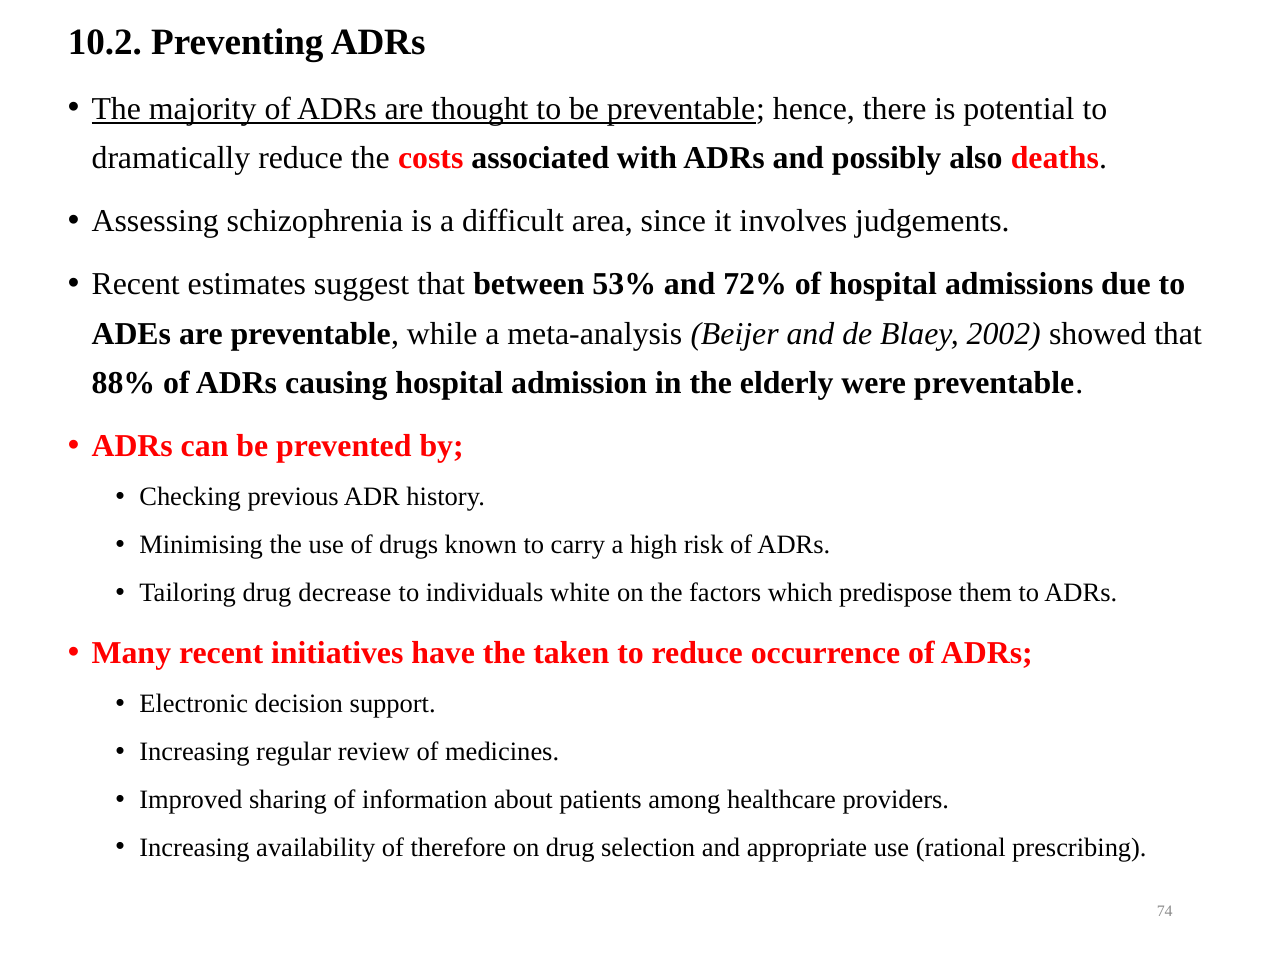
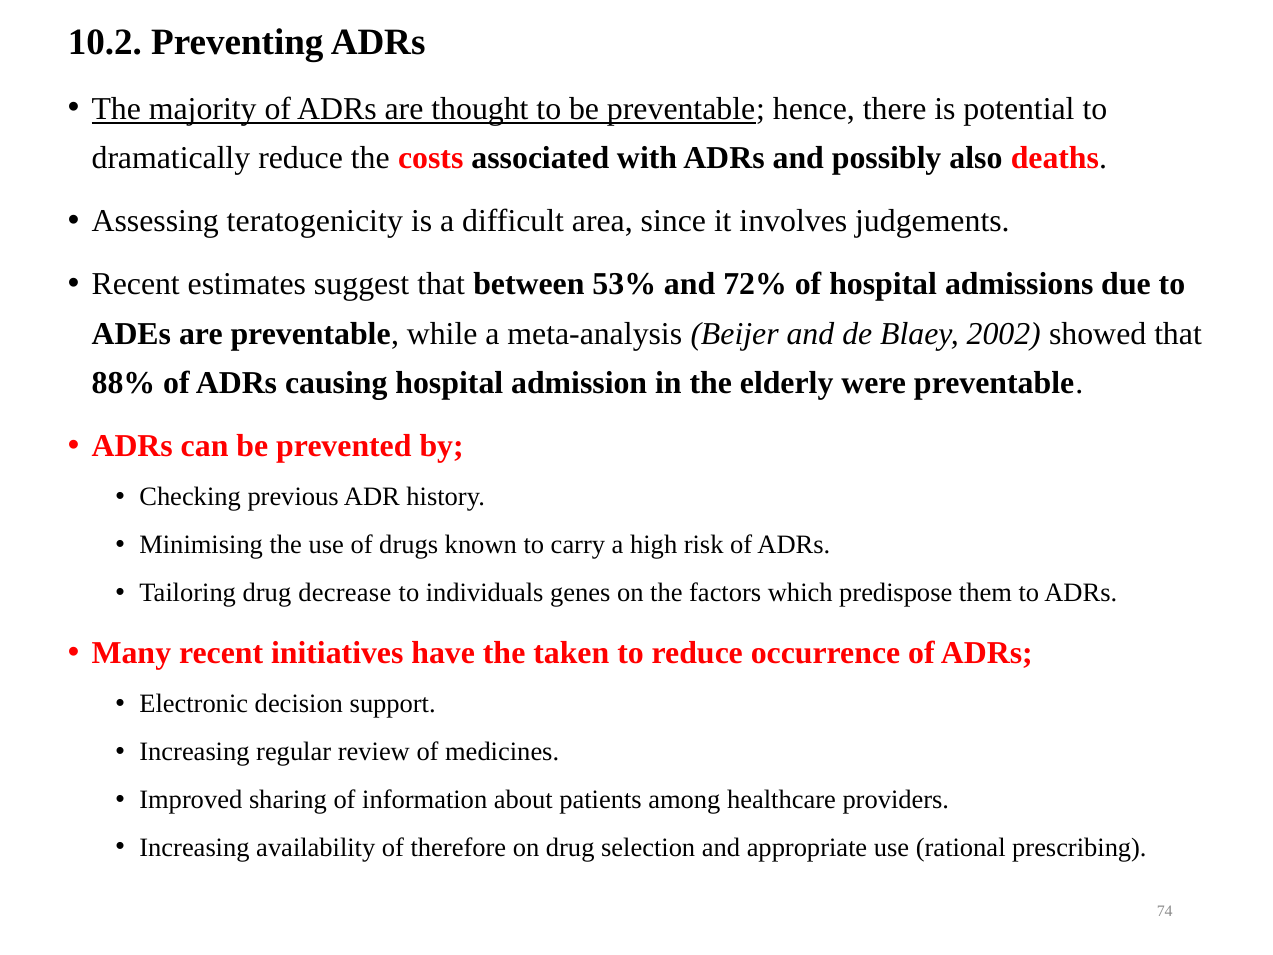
schizophrenia: schizophrenia -> teratogenicity
white: white -> genes
